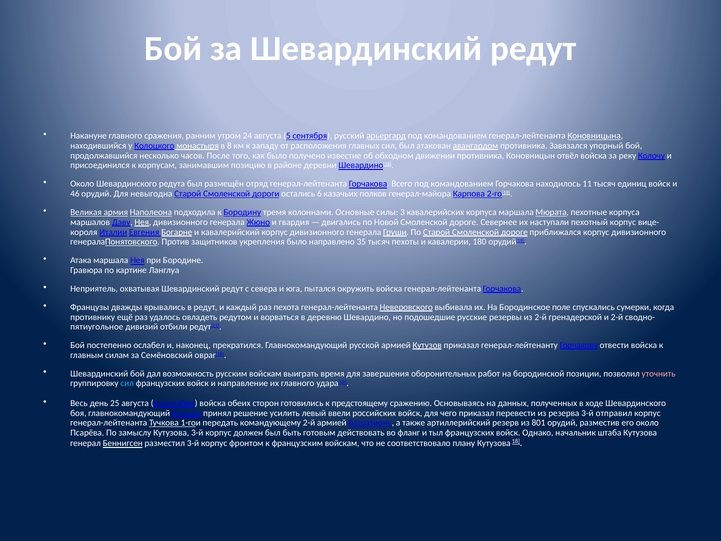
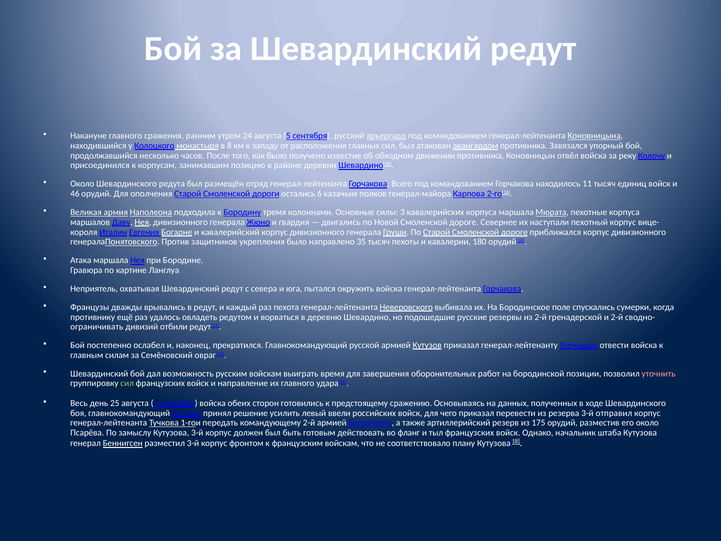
невыгодна: невыгодна -> ополчения
пятиугольное: пятиугольное -> ограничивать
сил at (127, 383) colour: light blue -> light green
801: 801 -> 175
